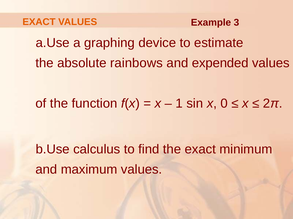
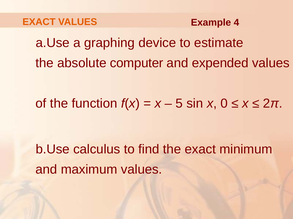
3: 3 -> 4
rainbows: rainbows -> computer
1: 1 -> 5
